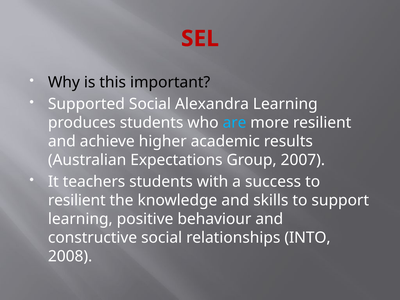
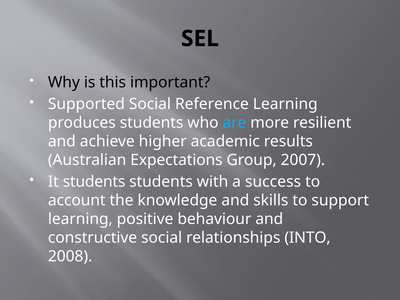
SEL colour: red -> black
Alexandra: Alexandra -> Reference
It teachers: teachers -> students
resilient at (77, 200): resilient -> account
